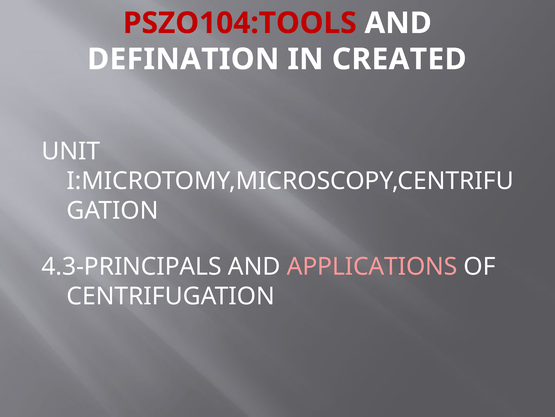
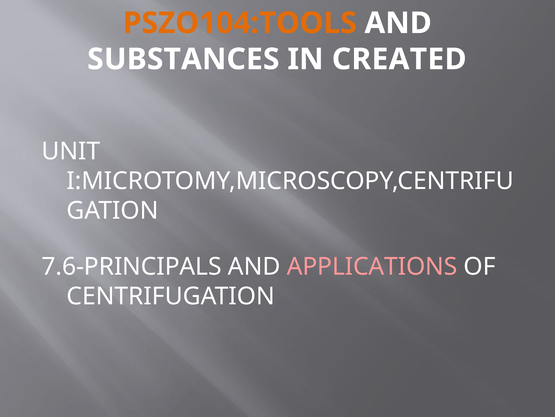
PSZO104:TOOLS colour: red -> orange
DEFINATION: DEFINATION -> SUBSTANCES
4.3-PRINCIPALS: 4.3-PRINCIPALS -> 7.6-PRINCIPALS
